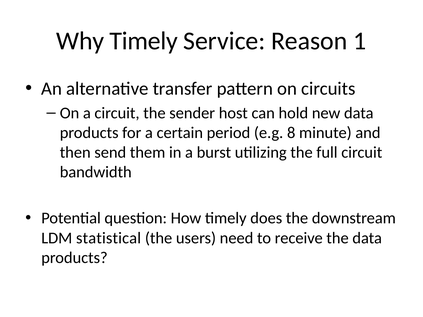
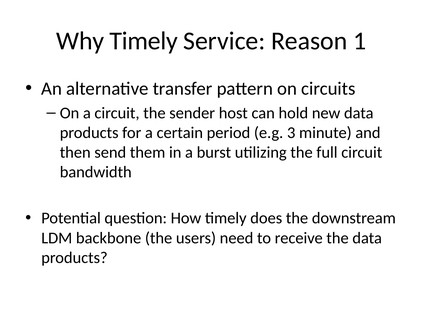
8: 8 -> 3
statistical: statistical -> backbone
